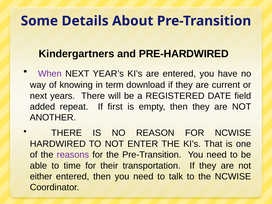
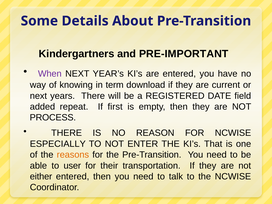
PRE-HARDWIRED: PRE-HARDWIRED -> PRE-IMPORTANT
ANOTHER: ANOTHER -> PROCESS
HARDWIRED: HARDWIRED -> ESPECIALLY
reasons colour: purple -> orange
time: time -> user
